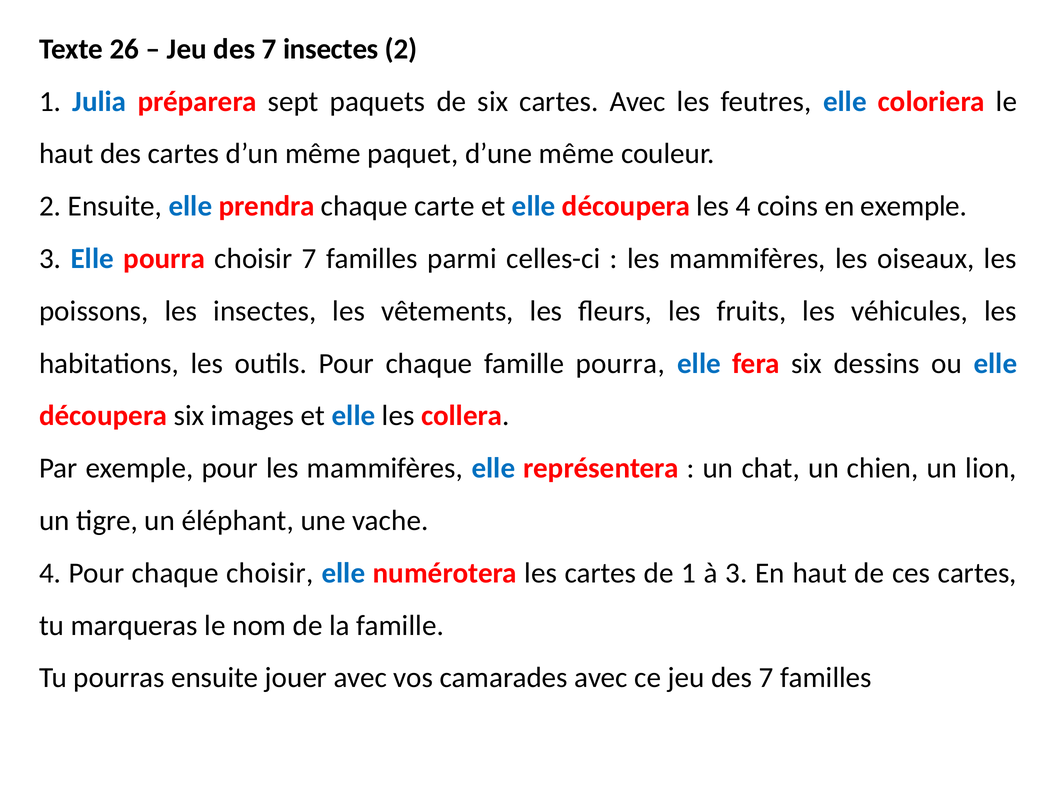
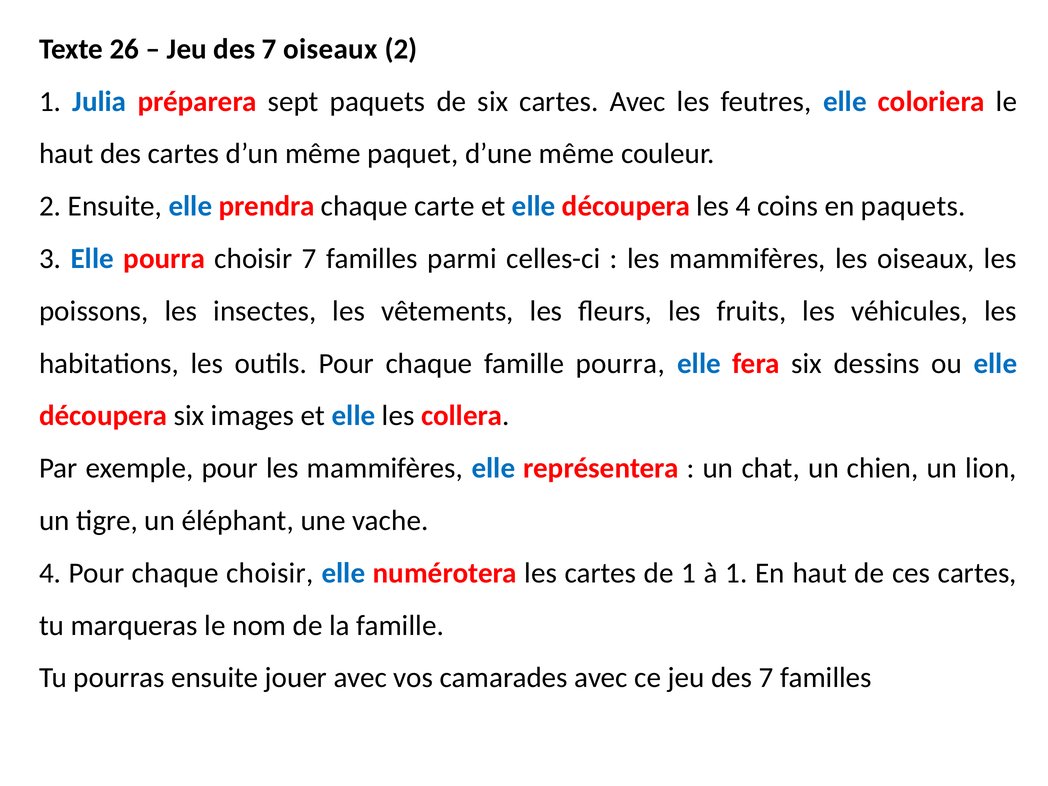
7 insectes: insectes -> oiseaux
en exemple: exemple -> paquets
à 3: 3 -> 1
